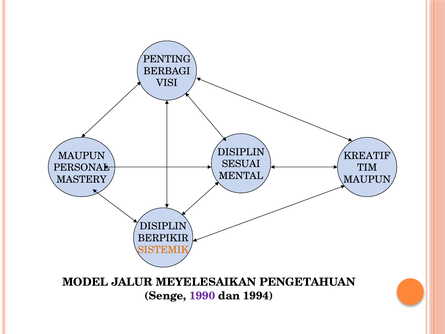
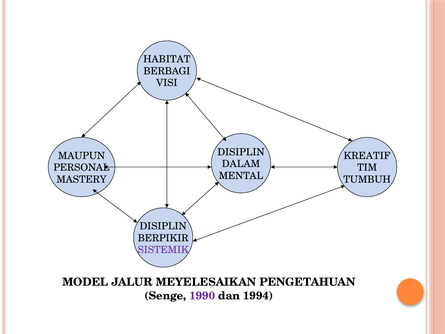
PENTING: PENTING -> HABITAT
SESUAI: SESUAI -> DALAM
MAUPUN at (367, 179): MAUPUN -> TUMBUH
SISTEMIK colour: orange -> purple
